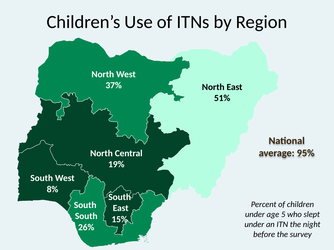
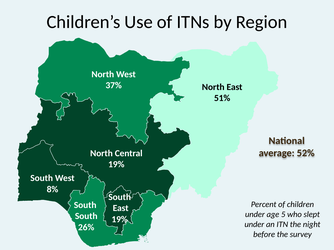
95%: 95% -> 52%
15% at (120, 220): 15% -> 19%
